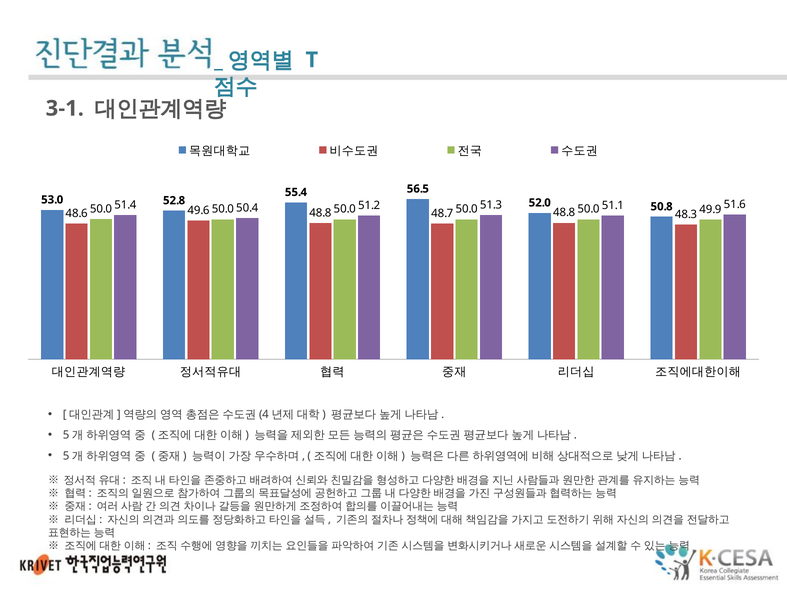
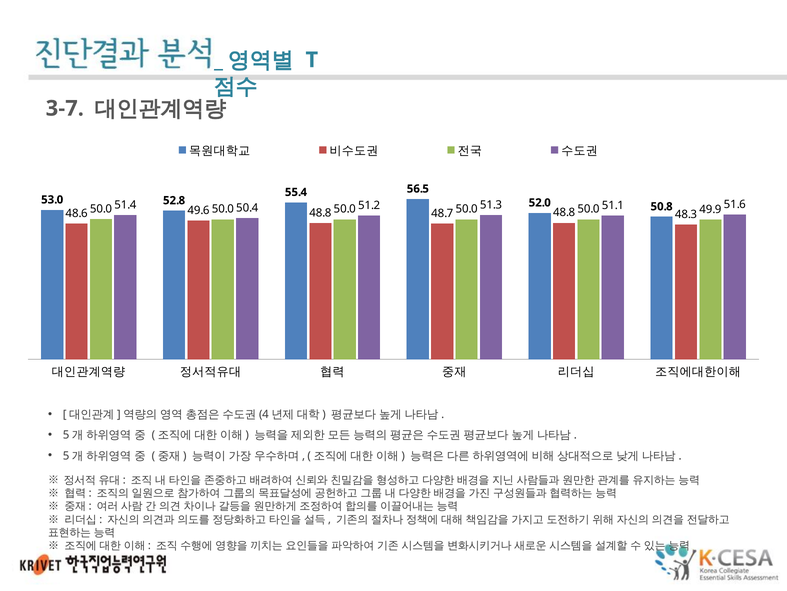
3-1: 3-1 -> 3-7
